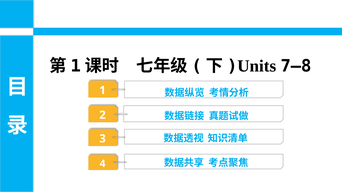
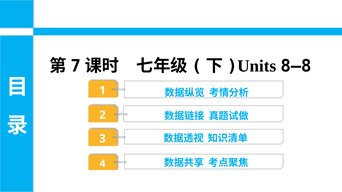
1 at (76, 66): 1 -> 7
7—8: 7—8 -> 8—8
